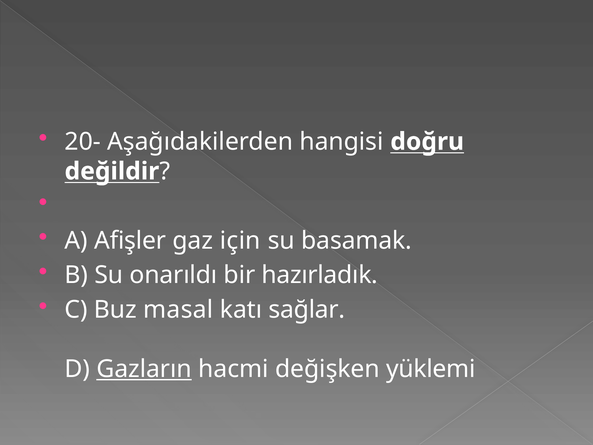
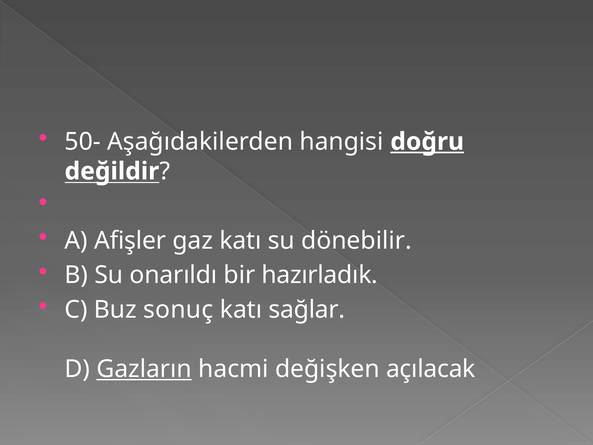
20-: 20- -> 50-
doğru underline: none -> present
gaz için: için -> katı
basamak: basamak -> dönebilir
masal: masal -> sonuç
yüklemi: yüklemi -> açılacak
